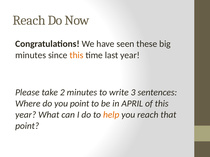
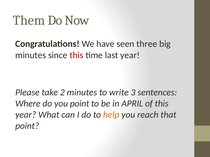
Reach at (29, 20): Reach -> Them
these: these -> three
this at (76, 55) colour: orange -> red
